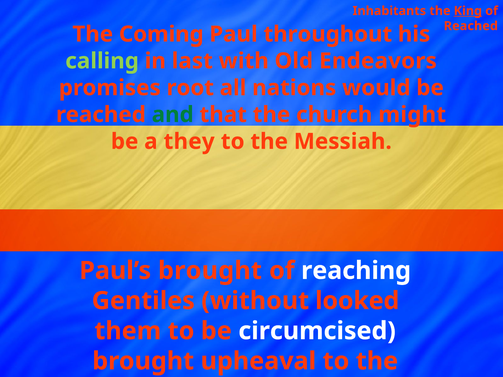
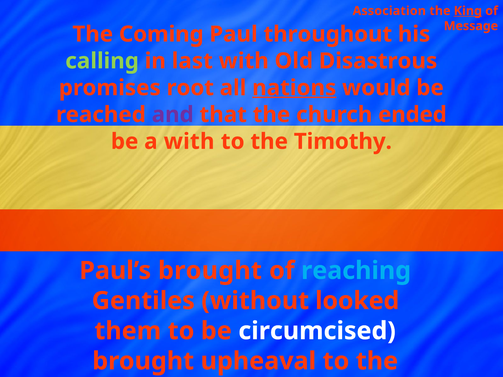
Inhabitants: Inhabitants -> Association
Reached at (471, 26): Reached -> Message
Endeavors: Endeavors -> Disastrous
nations underline: none -> present
and colour: green -> purple
might: might -> ended
a they: they -> with
Messiah: Messiah -> Timothy
reaching colour: white -> light blue
